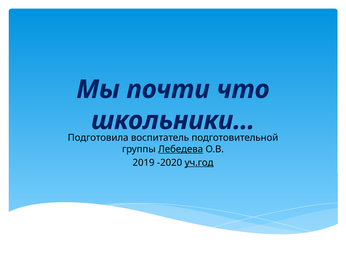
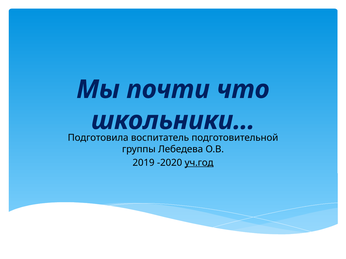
Лебедева underline: present -> none
